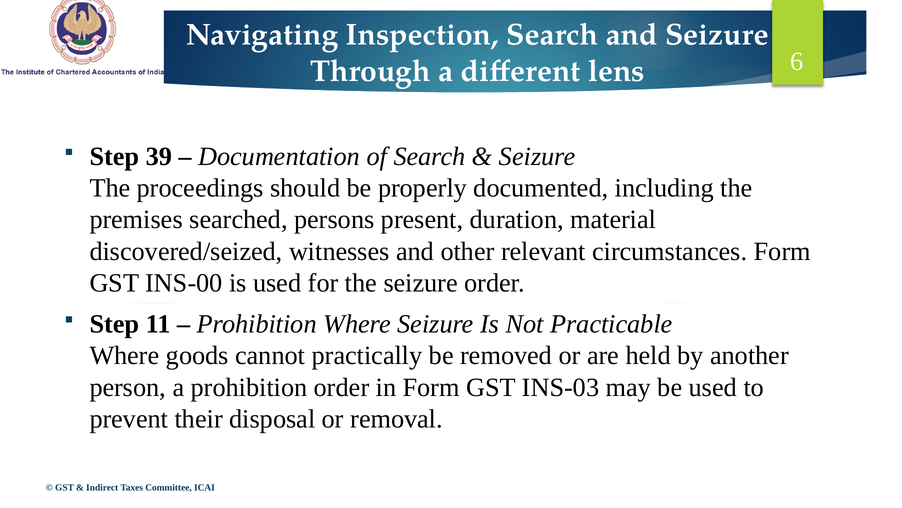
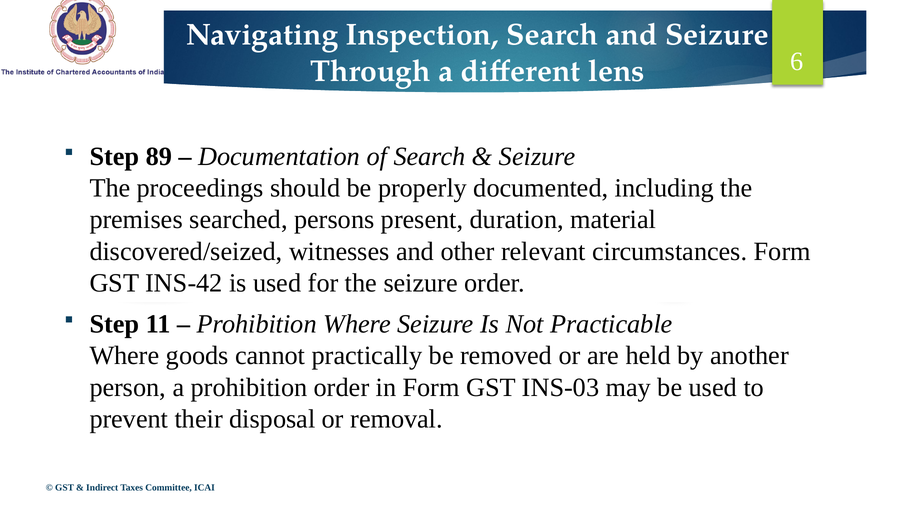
39: 39 -> 89
INS-00: INS-00 -> INS-42
